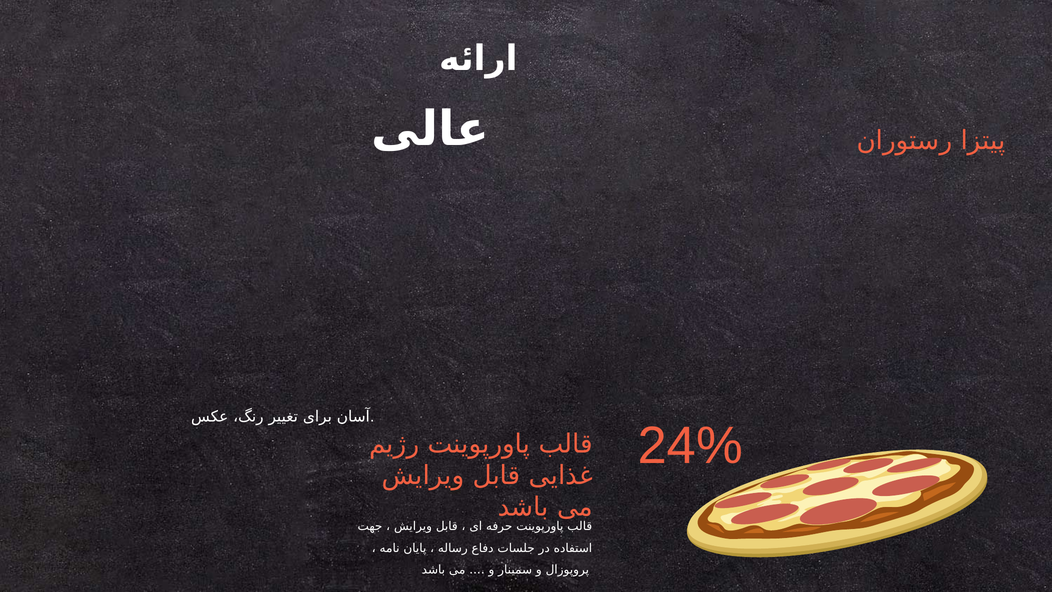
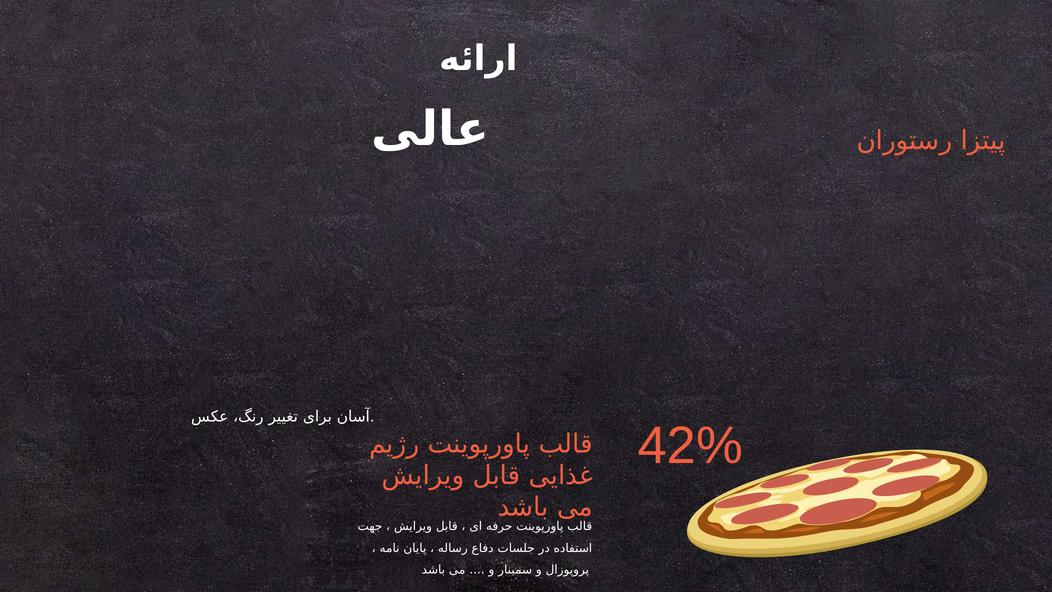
24%: 24% -> 42%
